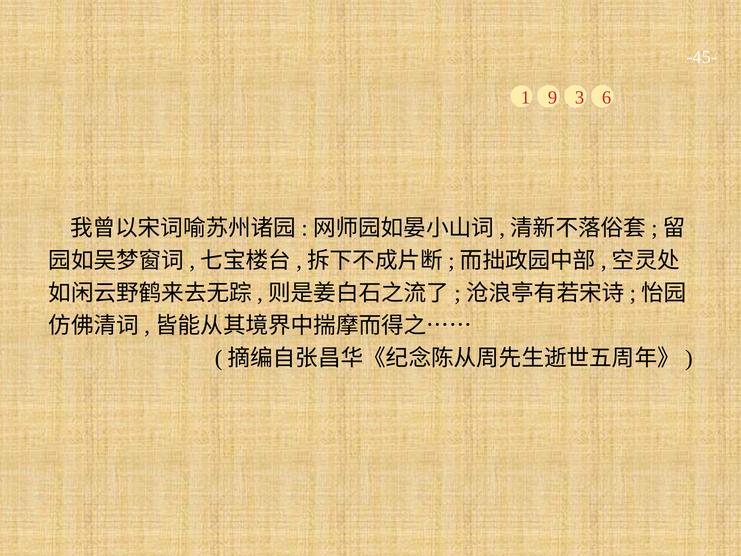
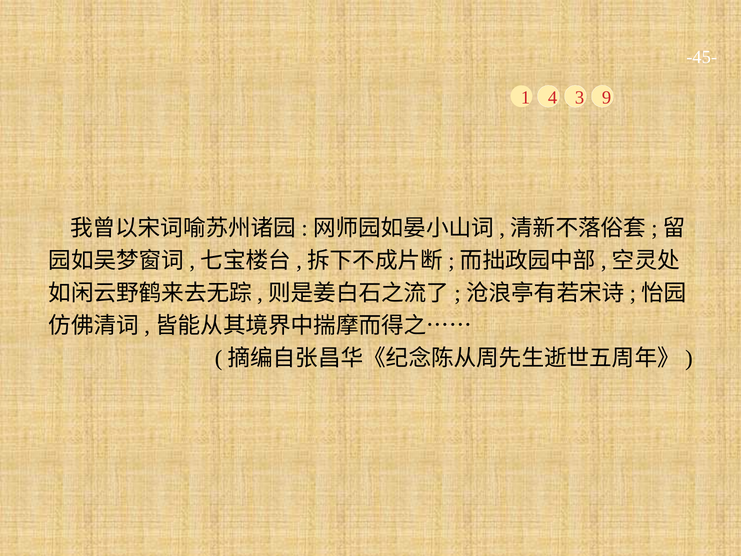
9: 9 -> 4
6: 6 -> 9
